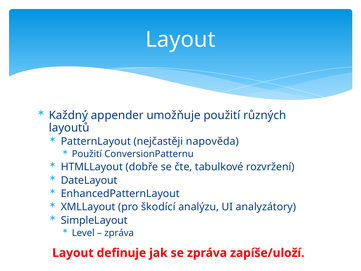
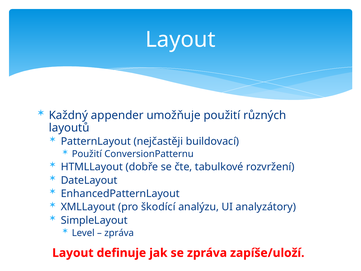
napověda: napověda -> buildovací
